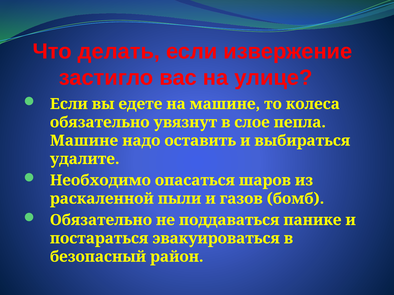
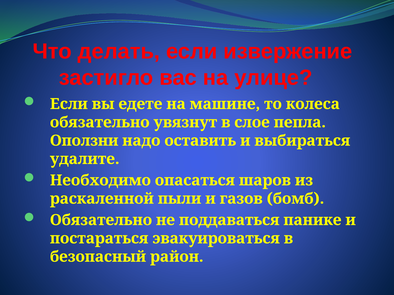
Машине at (84, 141): Машине -> Оползни
